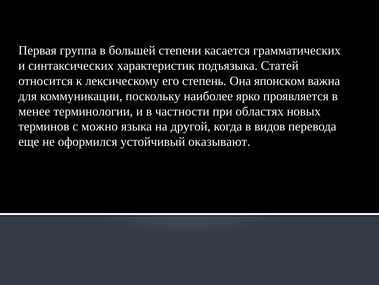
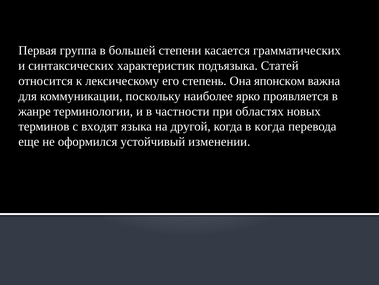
менее: менее -> жанре
можно: можно -> входят
в видов: видов -> когда
оказывают: оказывают -> изменении
